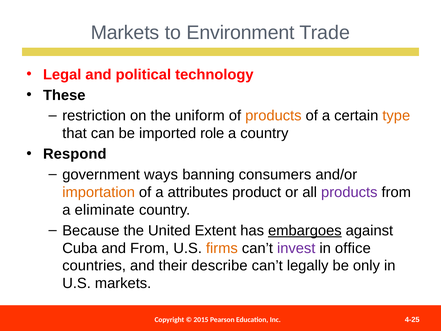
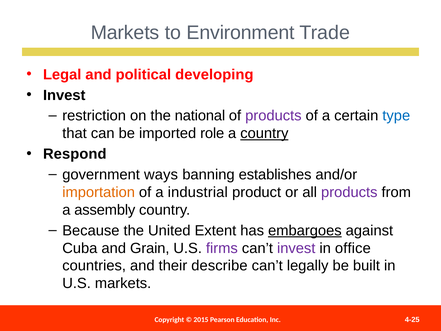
technology: technology -> developing
These at (64, 95): These -> Invest
uniform: uniform -> national
products at (273, 116) colour: orange -> purple
type colour: orange -> blue
country at (264, 133) underline: none -> present
consumers: consumers -> establishes
attributes: attributes -> industrial
eliminate: eliminate -> assembly
and From: From -> Grain
firms colour: orange -> purple
only: only -> built
